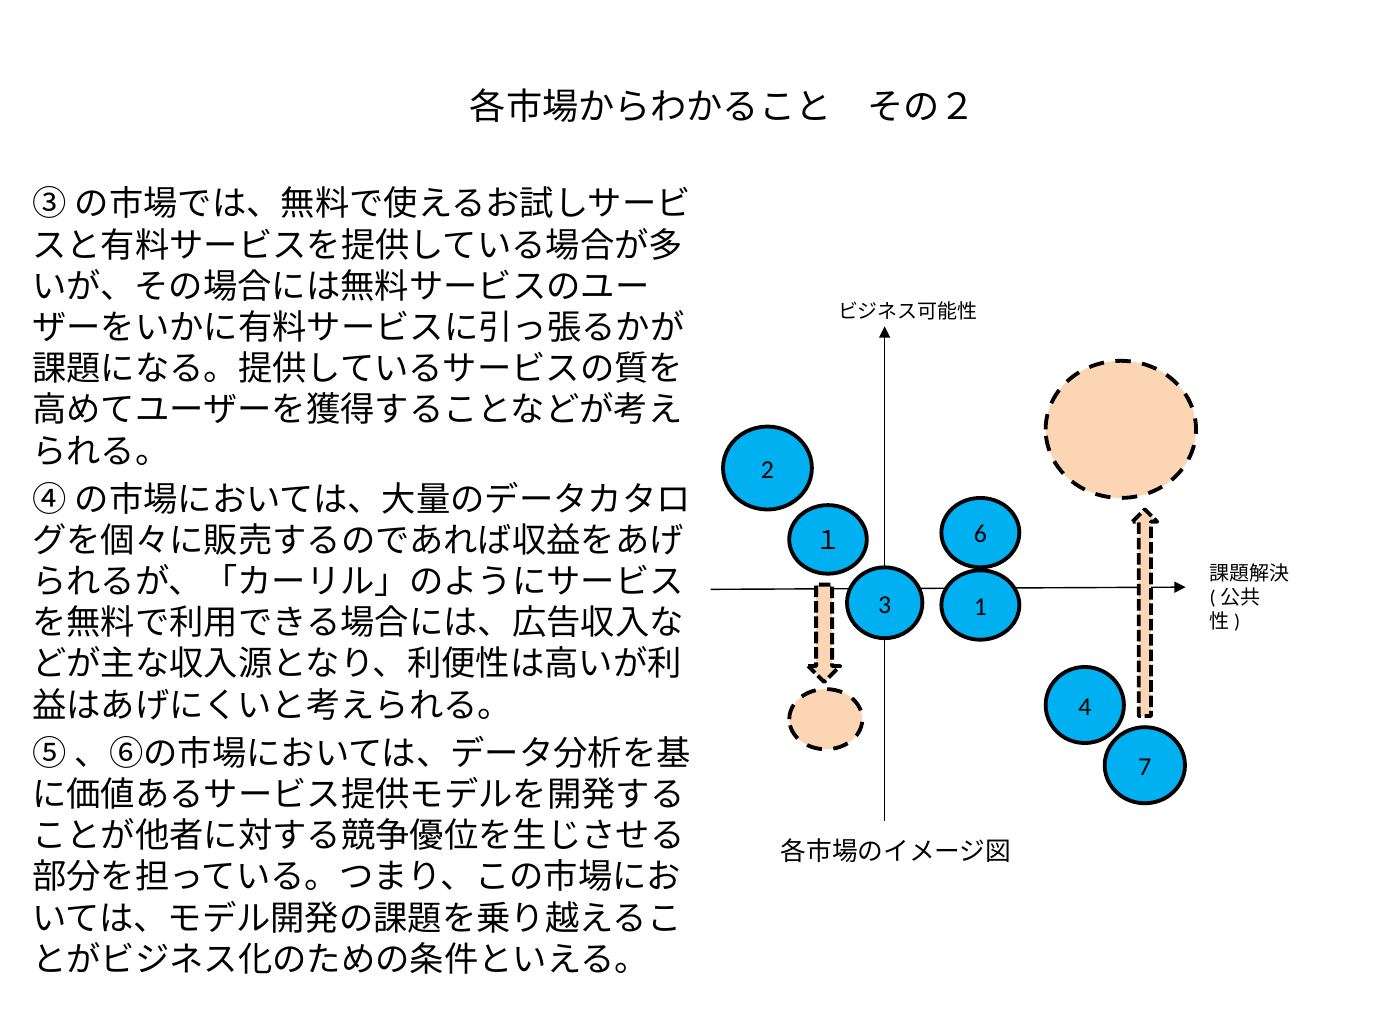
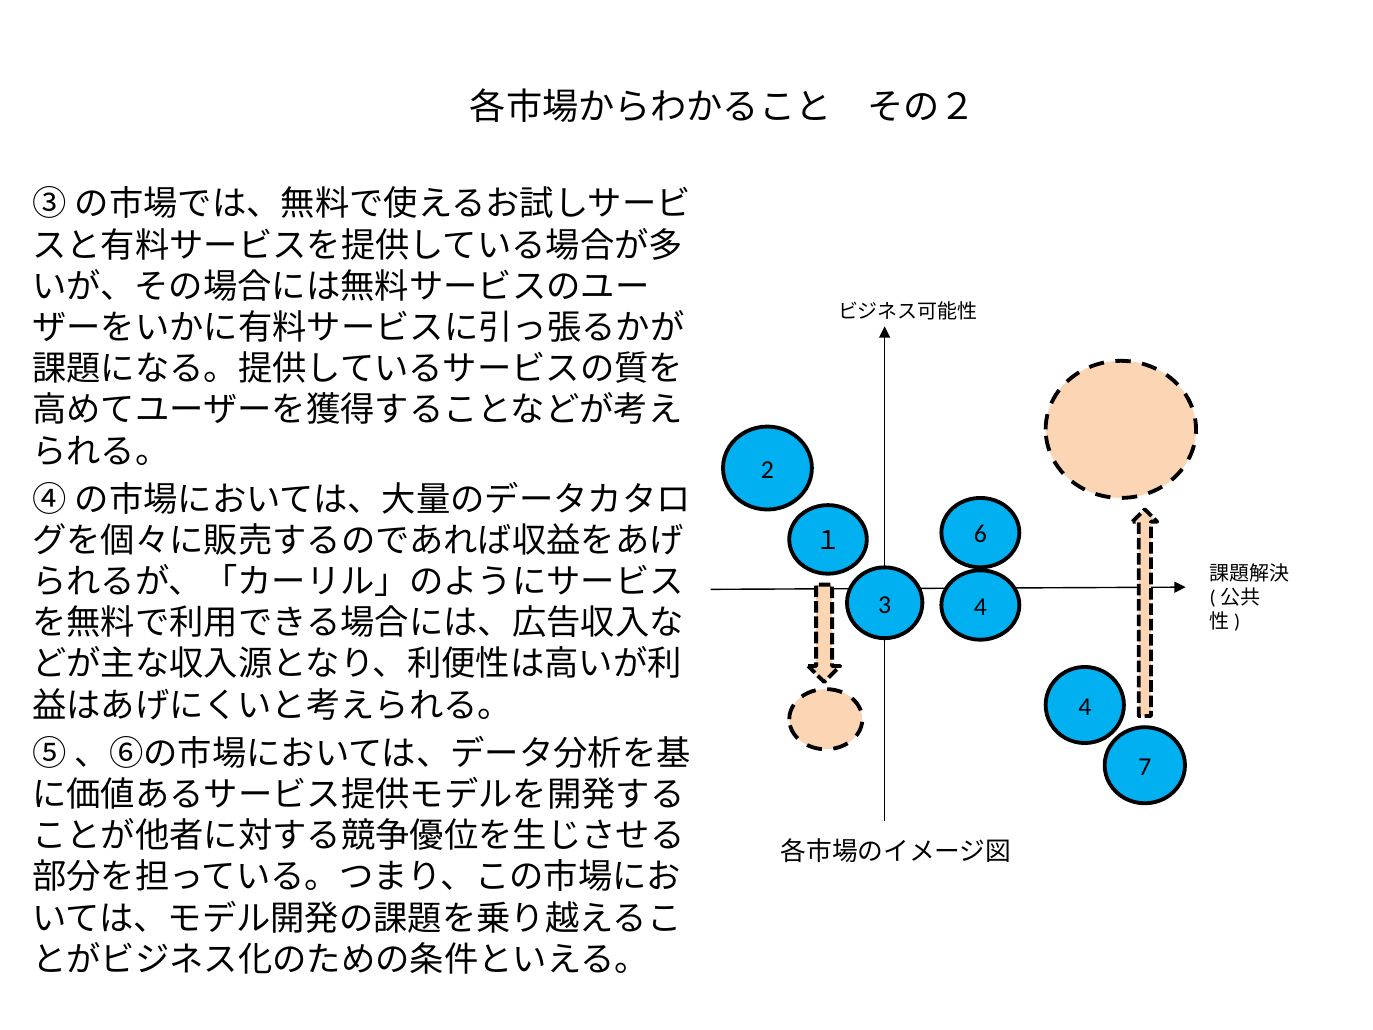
3 1: 1 -> 4
